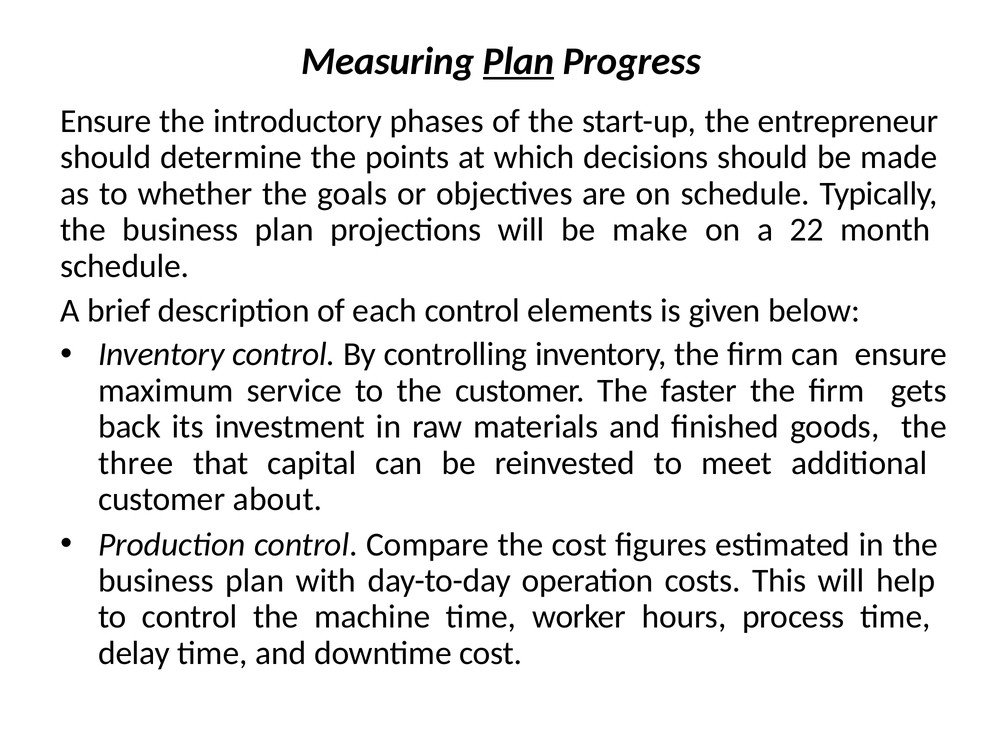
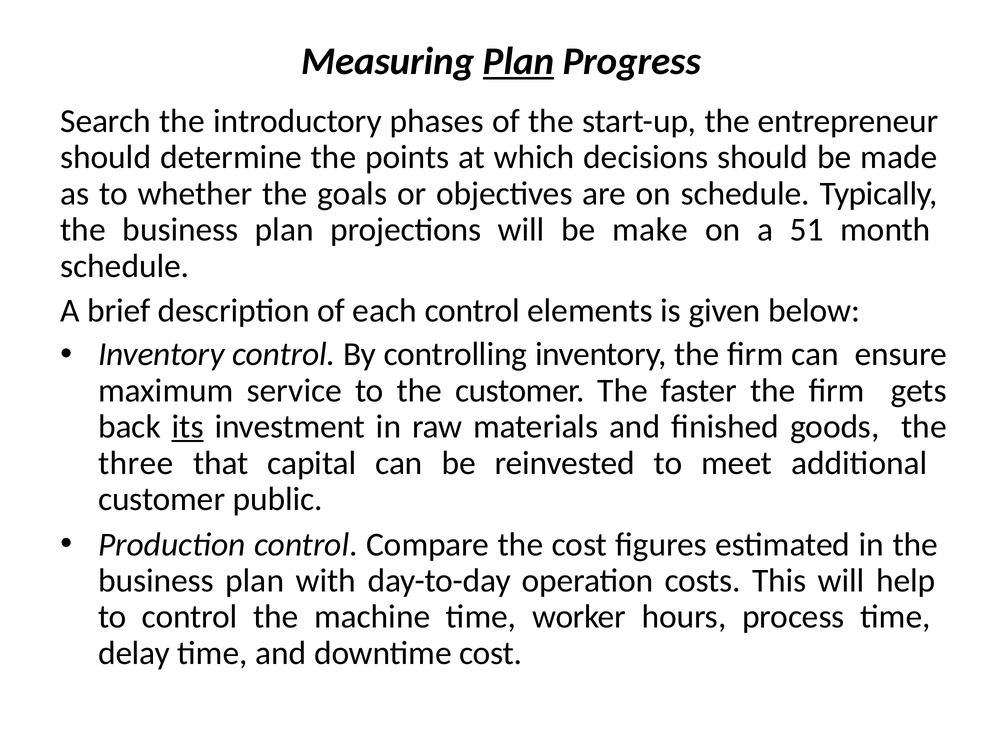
Ensure at (106, 121): Ensure -> Search
22: 22 -> 51
its underline: none -> present
about: about -> public
